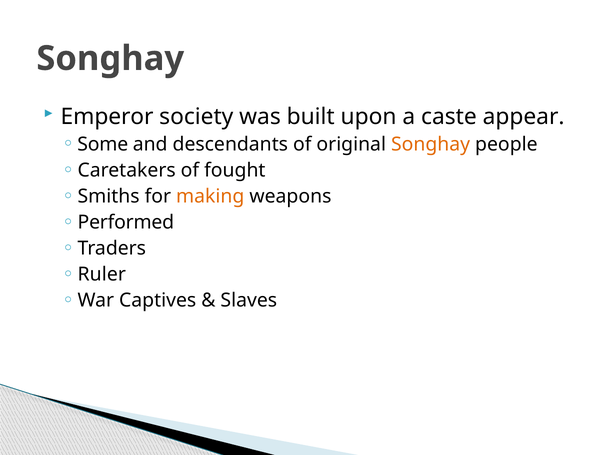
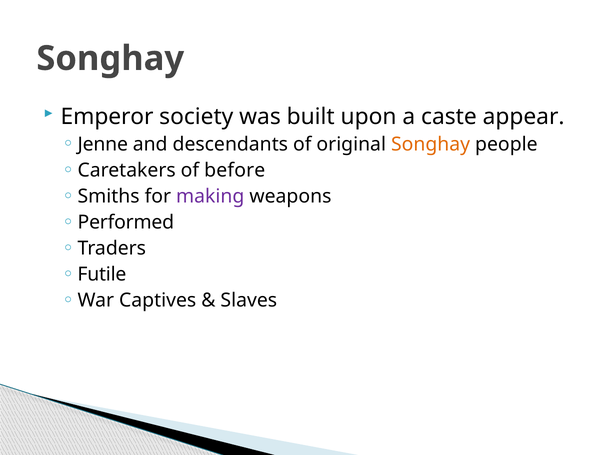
Some: Some -> Jenne
fought: fought -> before
making colour: orange -> purple
Ruler: Ruler -> Futile
